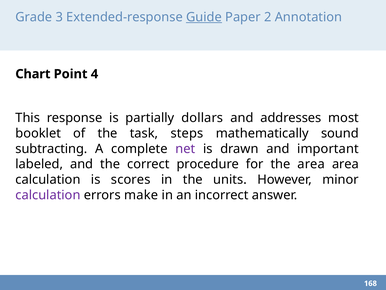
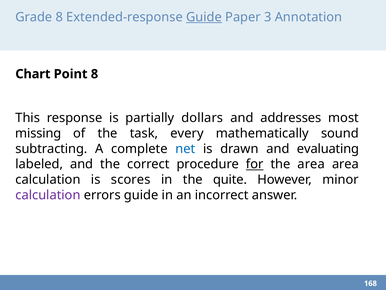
Grade 3: 3 -> 8
2: 2 -> 3
Point 4: 4 -> 8
booklet: booklet -> missing
steps: steps -> every
net colour: purple -> blue
important: important -> evaluating
for underline: none -> present
units: units -> quite
errors make: make -> guide
